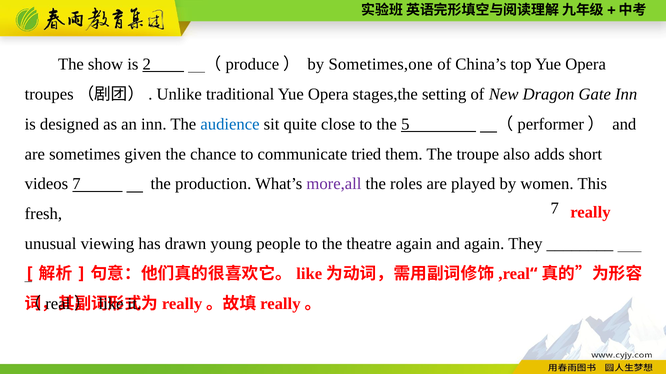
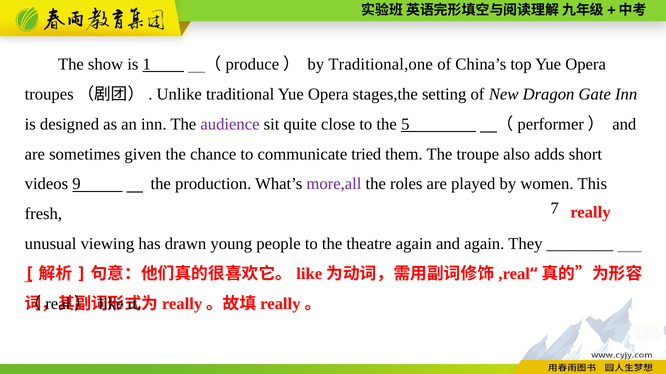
2: 2 -> 1
Sometimes,one: Sometimes,one -> Traditional,one
audience colour: blue -> purple
videos 7: 7 -> 9
